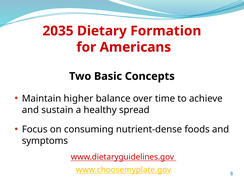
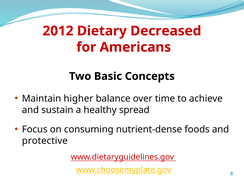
2035: 2035 -> 2012
Formation: Formation -> Decreased
symptoms: symptoms -> protective
